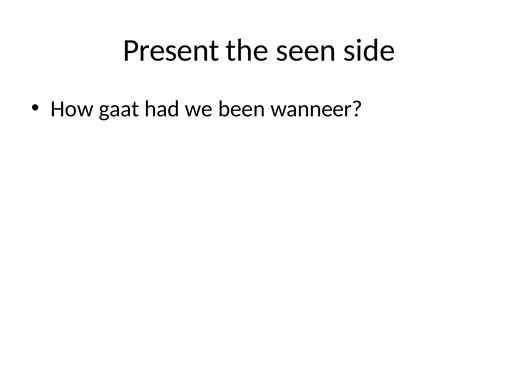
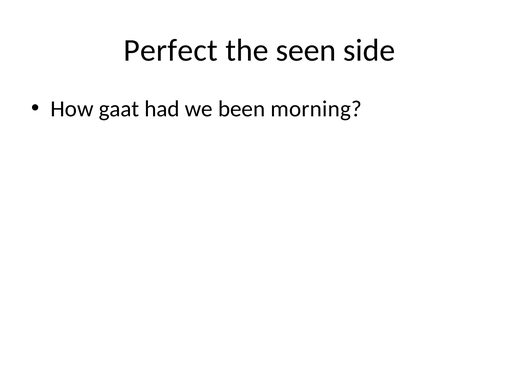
Present: Present -> Perfect
wanneer: wanneer -> morning
